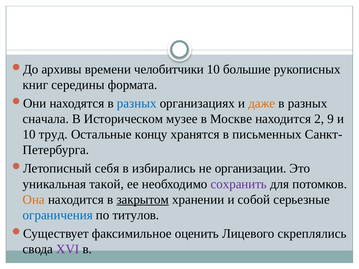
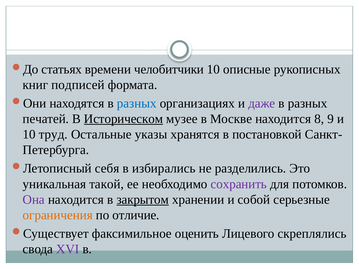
архивы: архивы -> статьях
большие: большие -> описные
середины: середины -> подписей
даже colour: orange -> purple
сначала: сначала -> печатей
Историческом underline: none -> present
2: 2 -> 8
концу: концу -> указы
письменных: письменных -> постановкой
организации: организации -> разделились
Она colour: orange -> purple
ограничения colour: blue -> orange
титулов: титулов -> отличие
